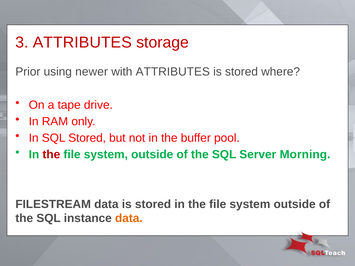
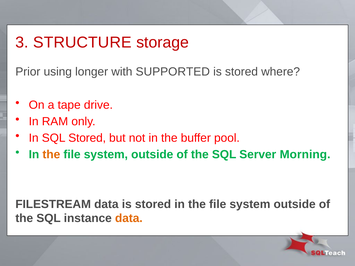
3 ATTRIBUTES: ATTRIBUTES -> STRUCTURE
newer: newer -> longer
with ATTRIBUTES: ATTRIBUTES -> SUPPORTED
the at (51, 155) colour: red -> orange
